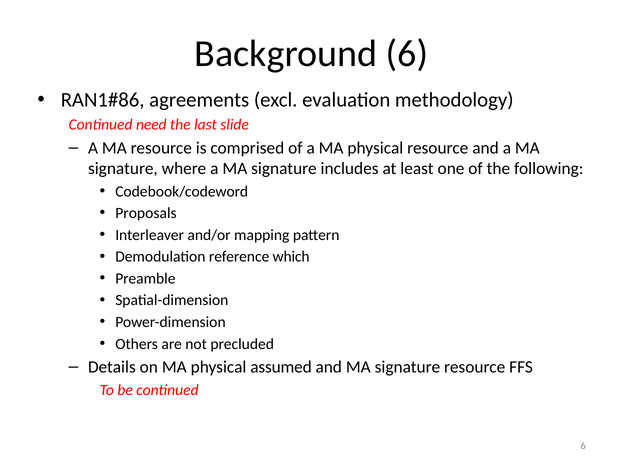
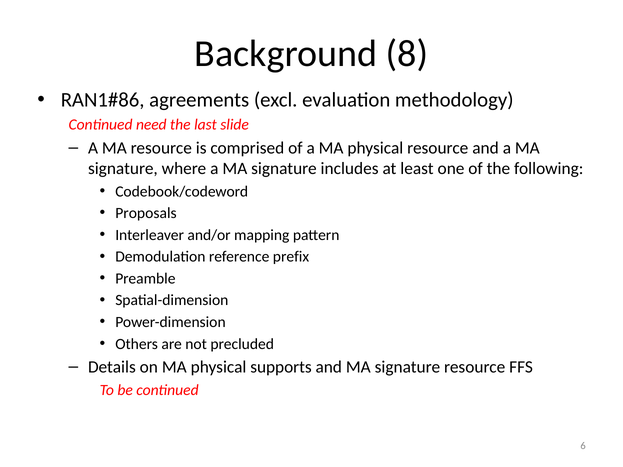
Background 6: 6 -> 8
which: which -> prefix
assumed: assumed -> supports
